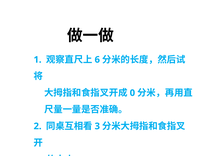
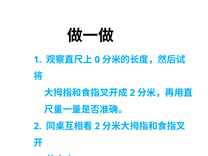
6: 6 -> 0
0 at (132, 93): 0 -> 2
3 at (97, 126): 3 -> 2
